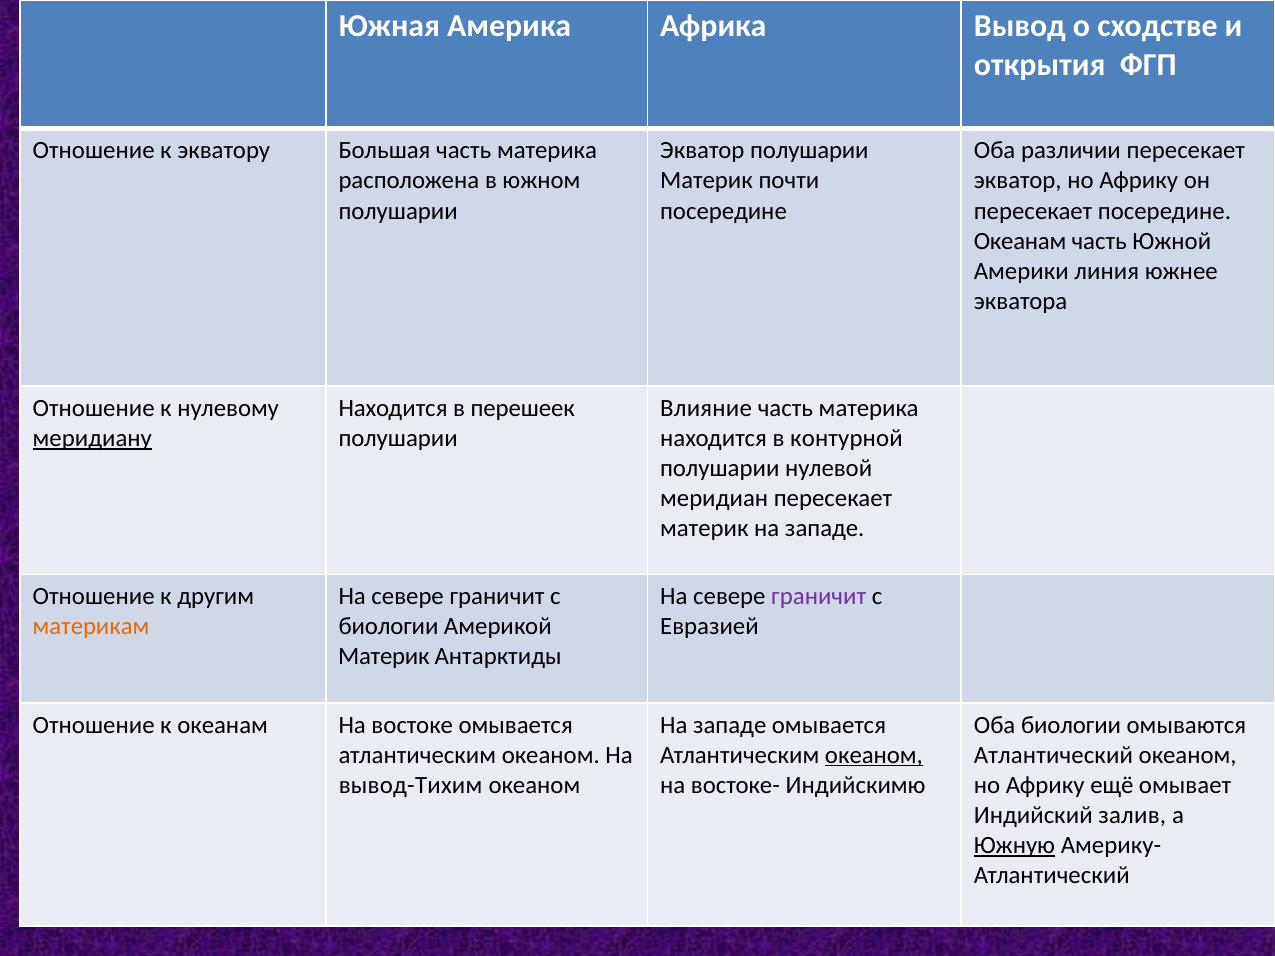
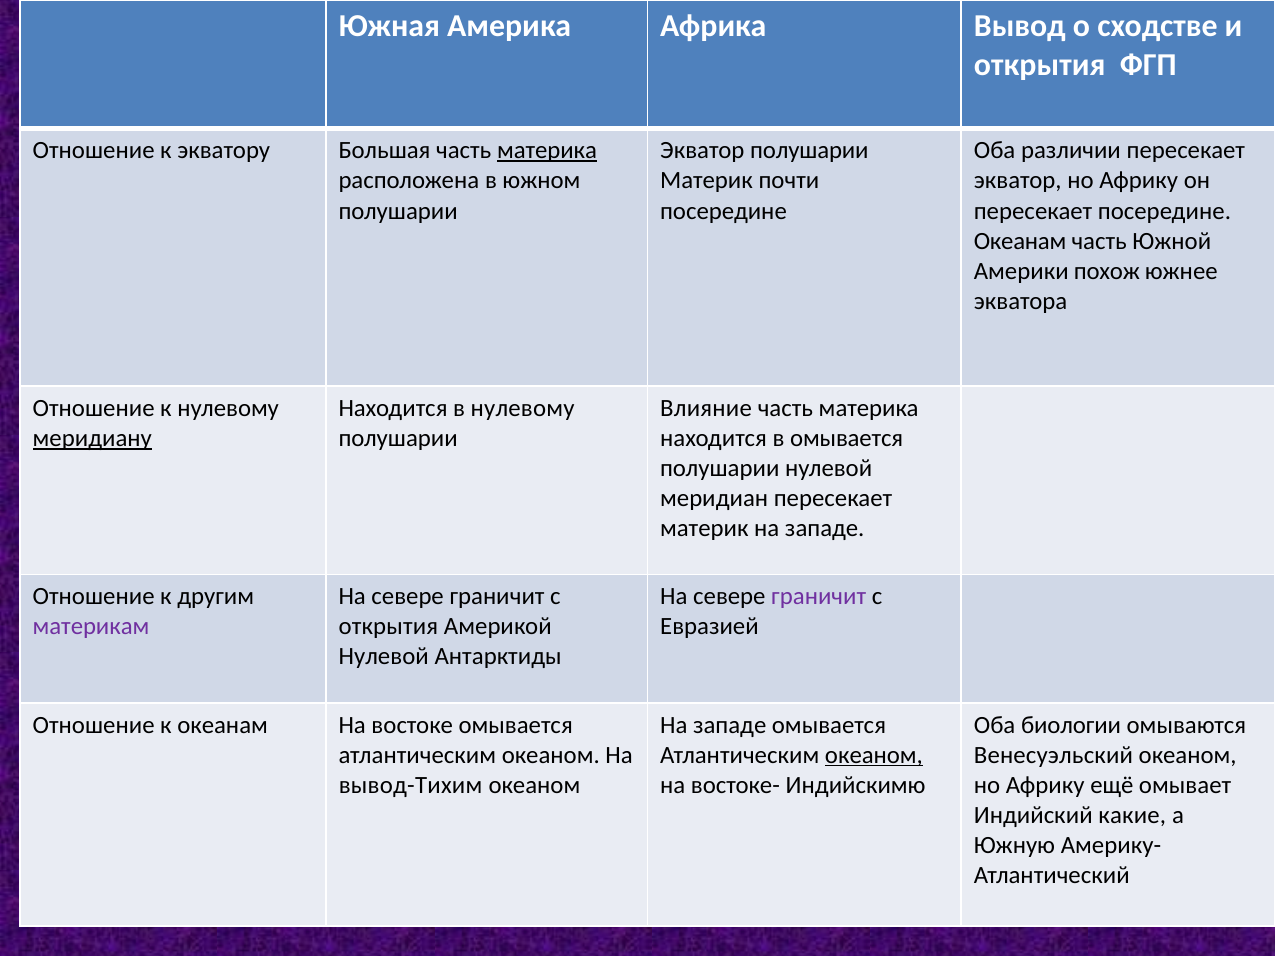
материка at (547, 151) underline: none -> present
линия: линия -> похож
в перешеек: перешеек -> нулевому
в контурной: контурной -> омывается
материкам colour: orange -> purple
биологии at (388, 627): биологии -> открытия
Материк at (384, 657): Материк -> Нулевой
Атлантический at (1053, 755): Атлантический -> Венесуэльский
залив: залив -> какие
Южную underline: present -> none
